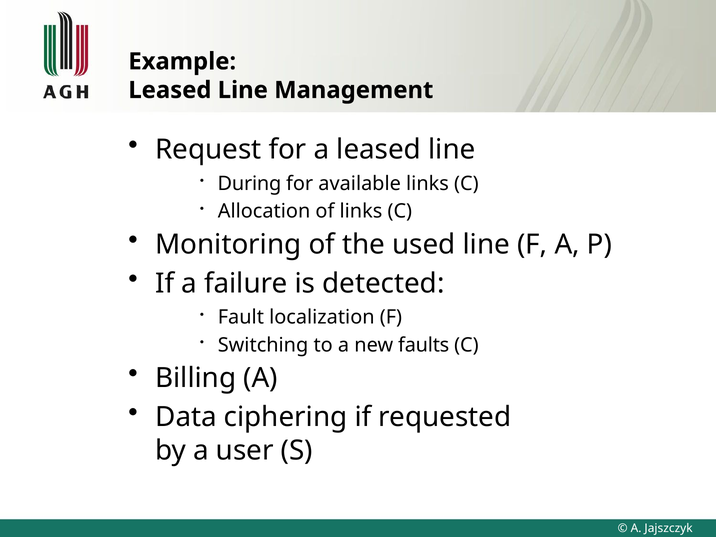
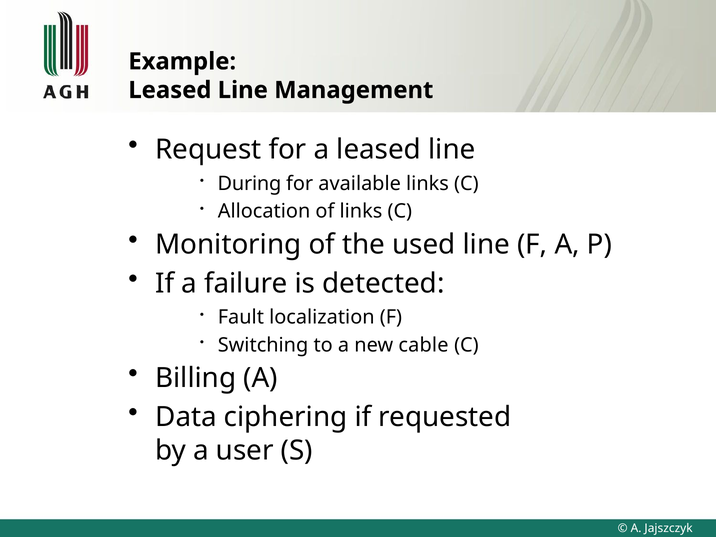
faults: faults -> cable
